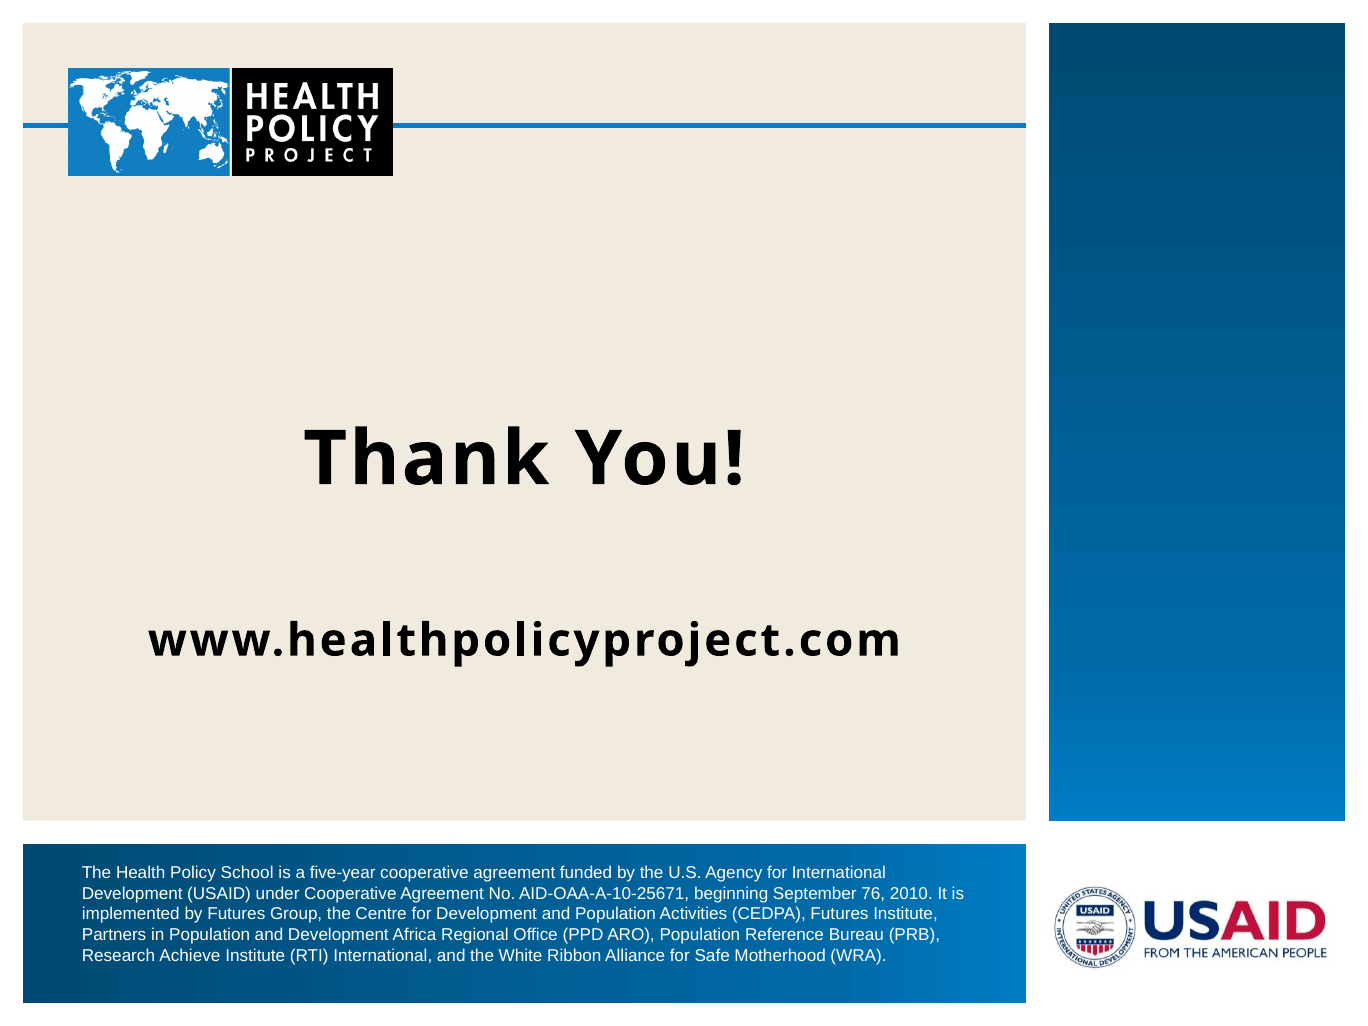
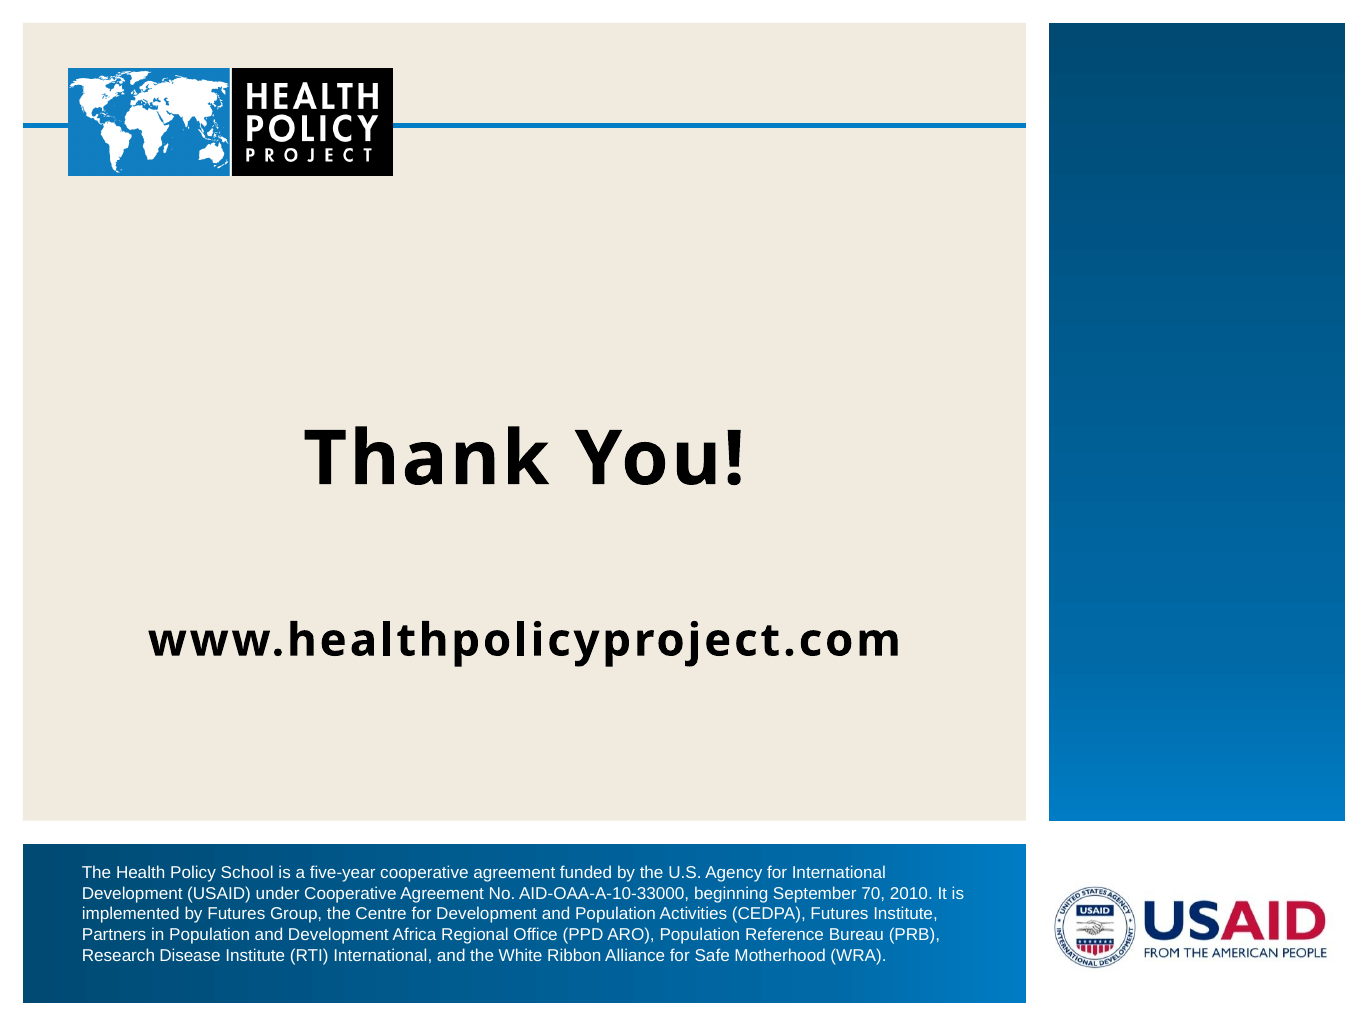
AID-OAA-A-10-25671: AID-OAA-A-10-25671 -> AID-OAA-A-10-33000
76: 76 -> 70
Achieve: Achieve -> Disease
